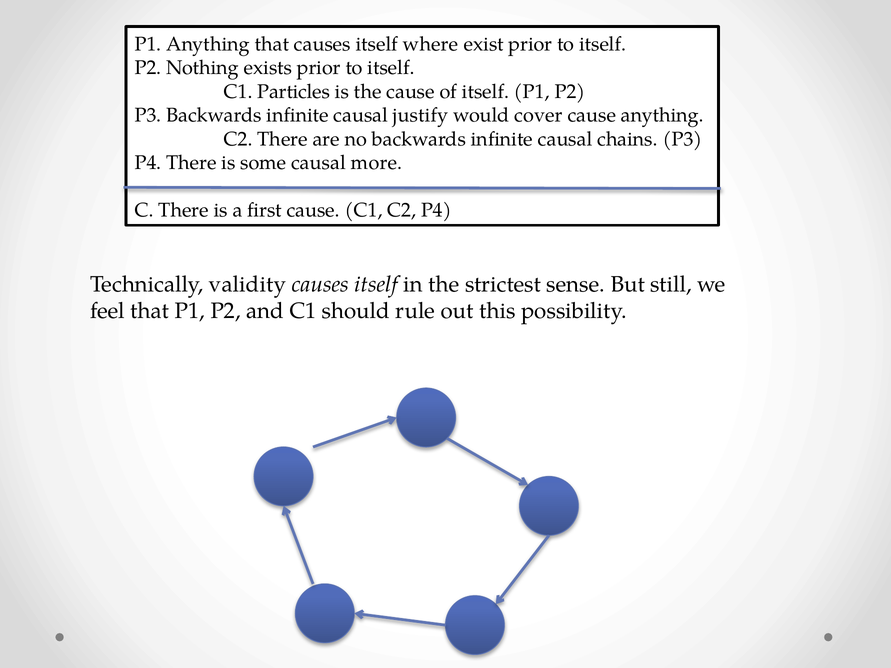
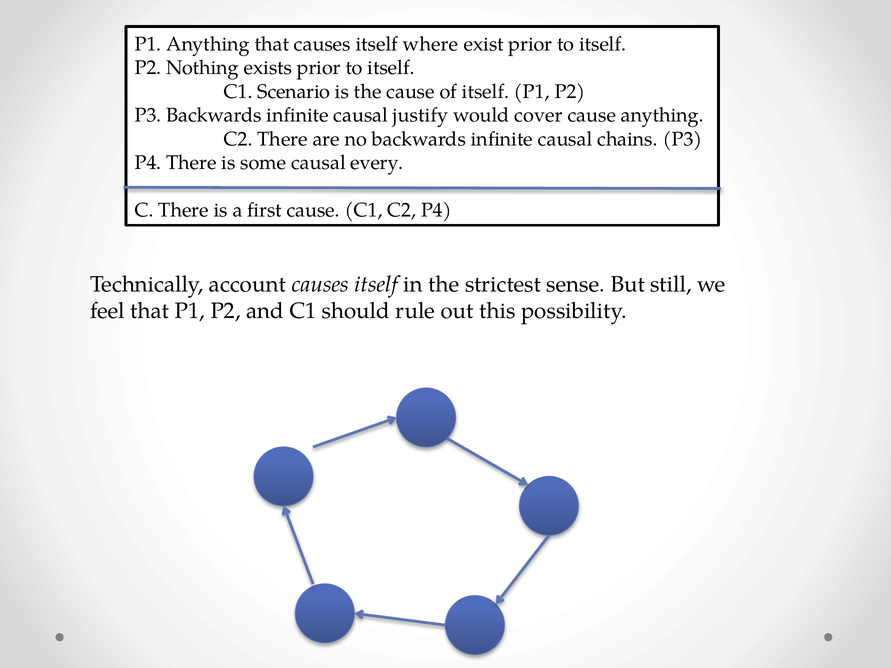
Particles: Particles -> Scenario
more: more -> every
validity: validity -> account
